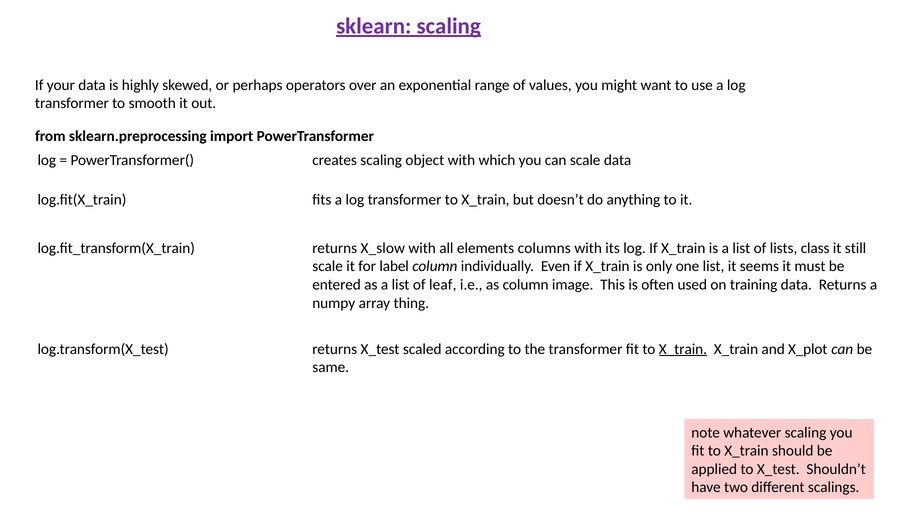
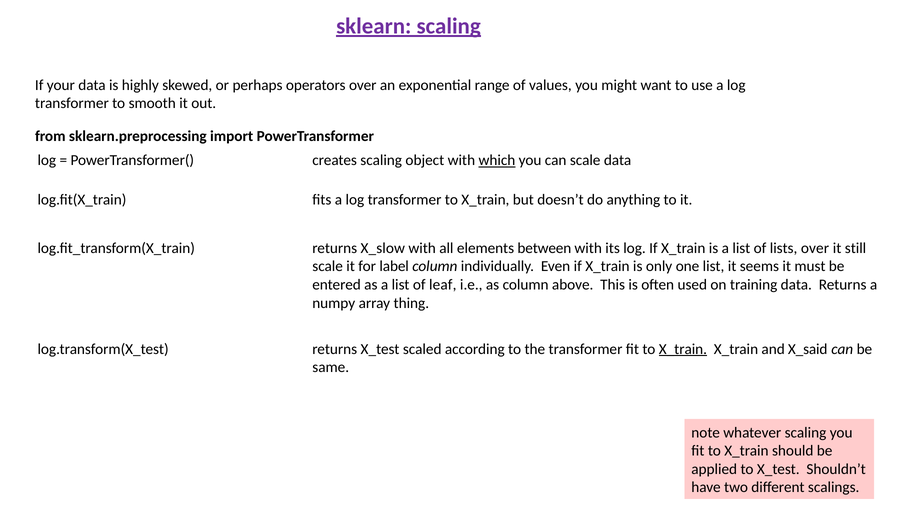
which underline: none -> present
columns: columns -> between
lists class: class -> over
image: image -> above
X_plot: X_plot -> X_said
